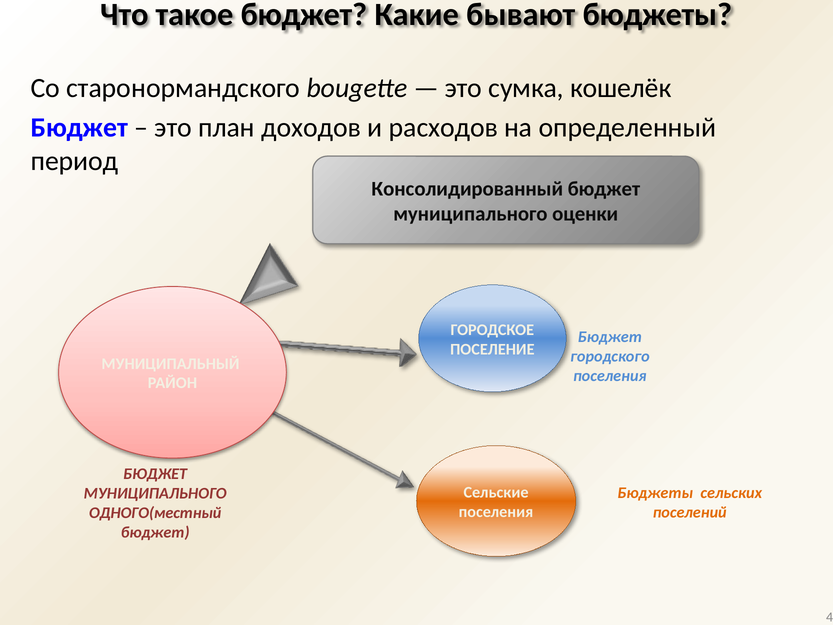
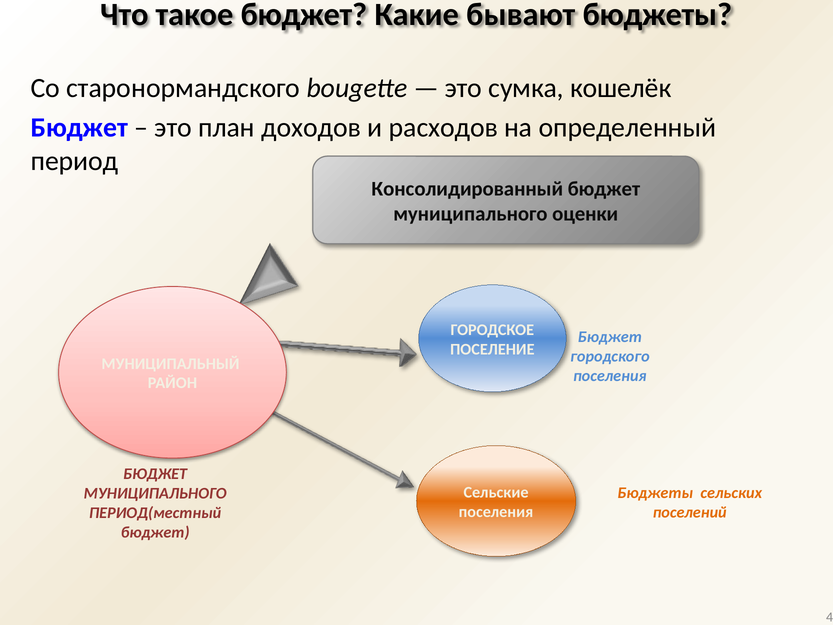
ОДНОГО(местный: ОДНОГО(местный -> ПЕРИОД(местный
